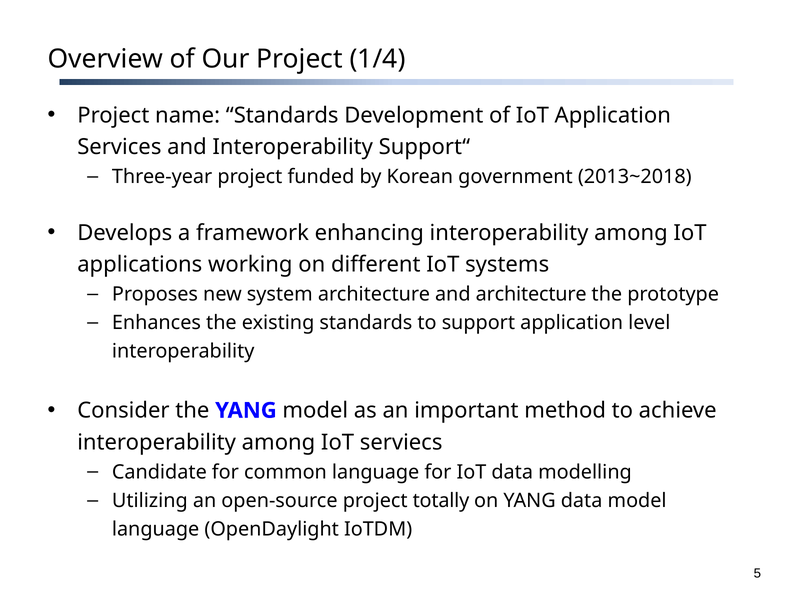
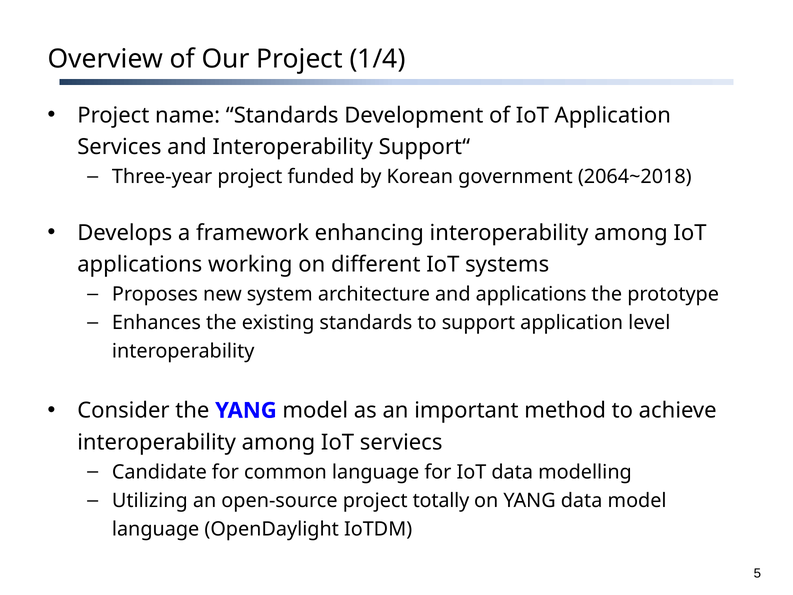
2013~2018: 2013~2018 -> 2064~2018
and architecture: architecture -> applications
